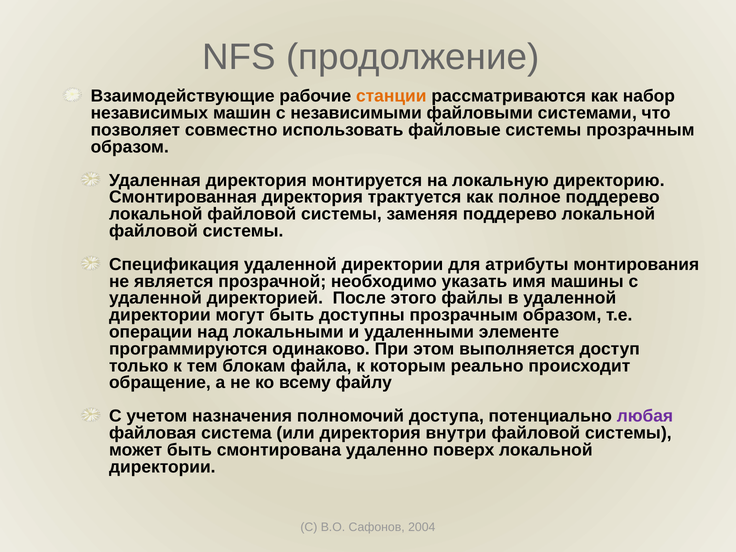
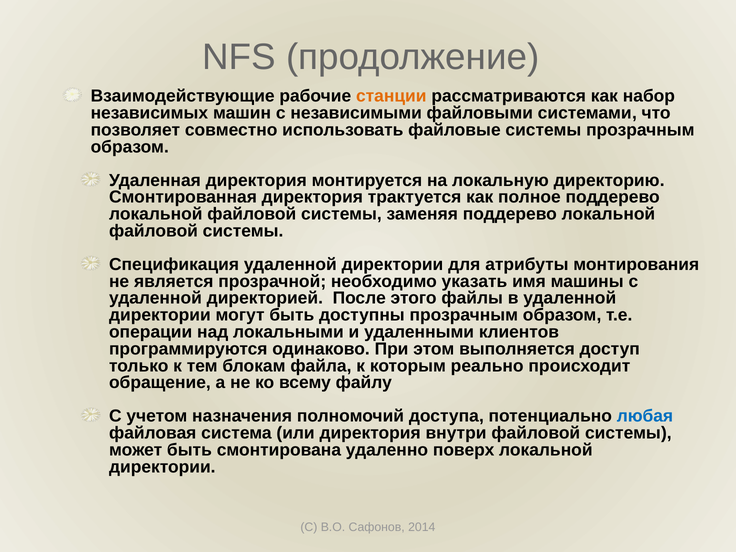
элементе: элементе -> клиентов
любая colour: purple -> blue
2004: 2004 -> 2014
